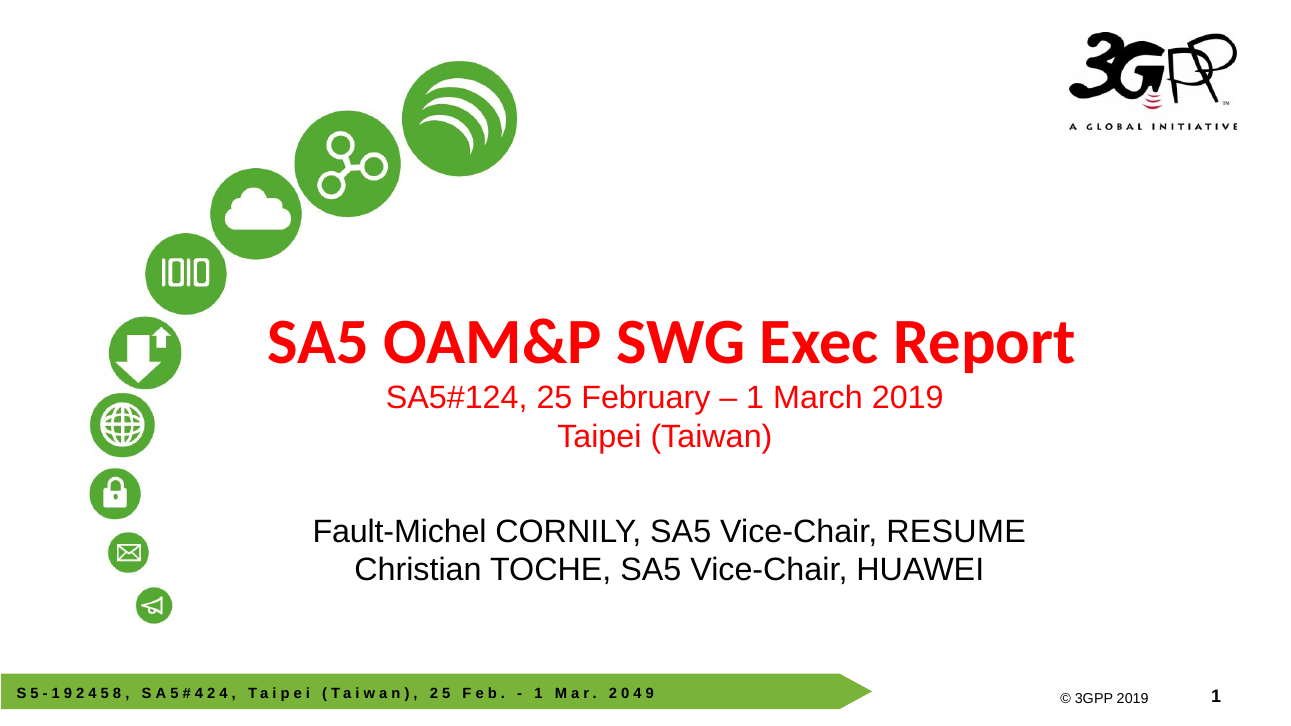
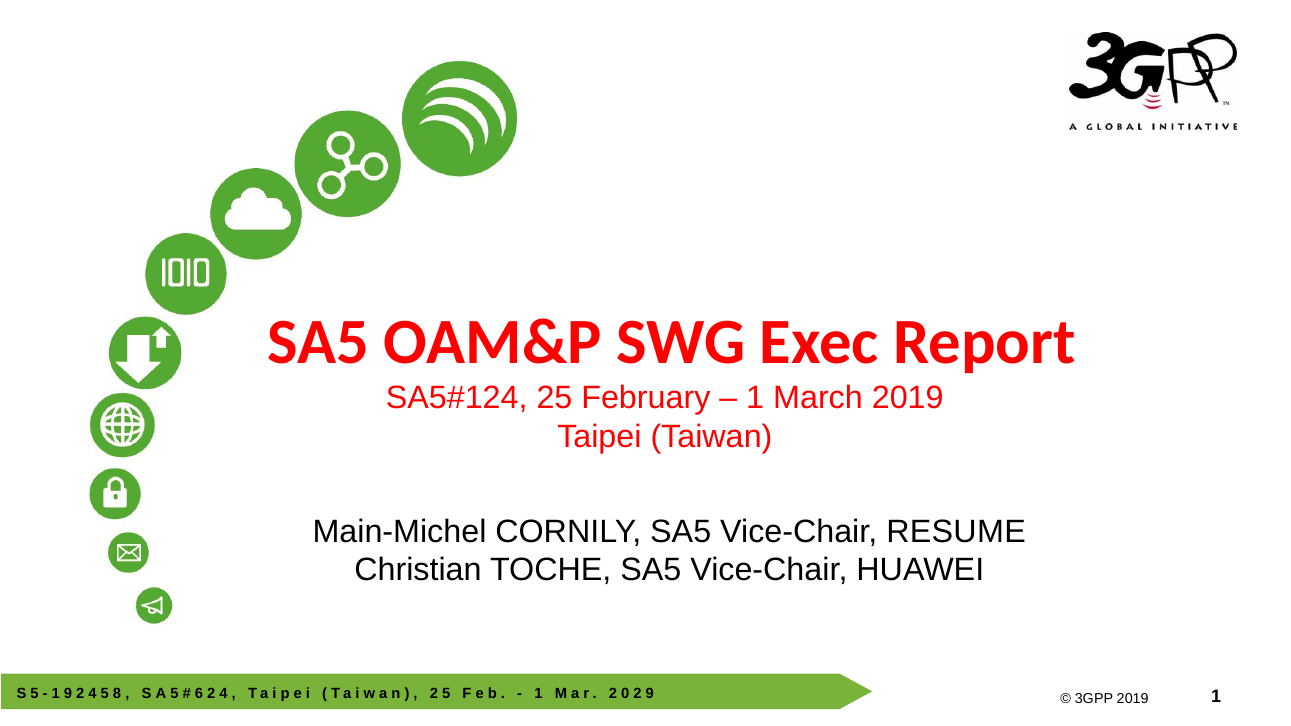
Fault-Michel: Fault-Michel -> Main-Michel
4 at (199, 693): 4 -> 6
4 at (637, 693): 4 -> 2
